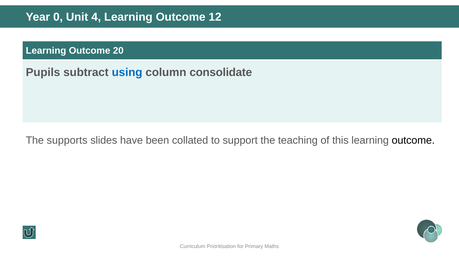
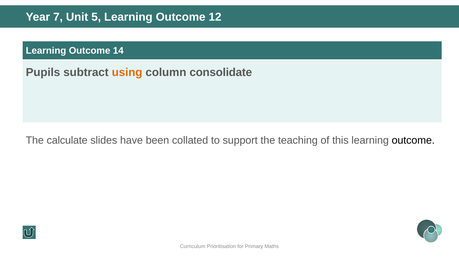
0: 0 -> 7
4: 4 -> 5
20: 20 -> 14
using colour: blue -> orange
supports: supports -> calculate
